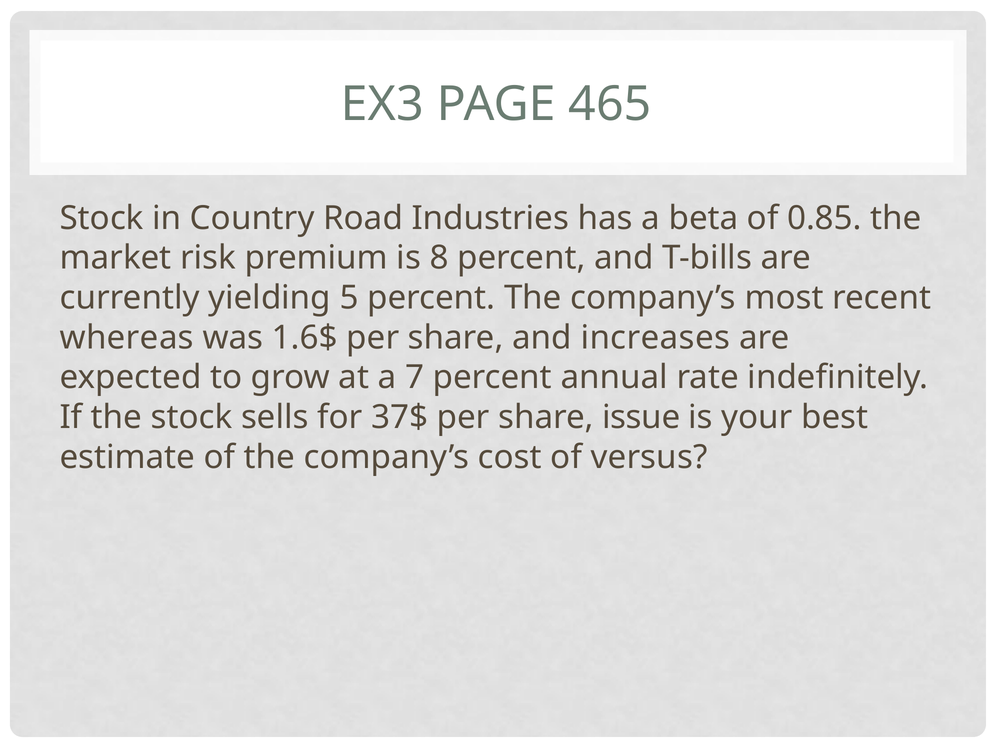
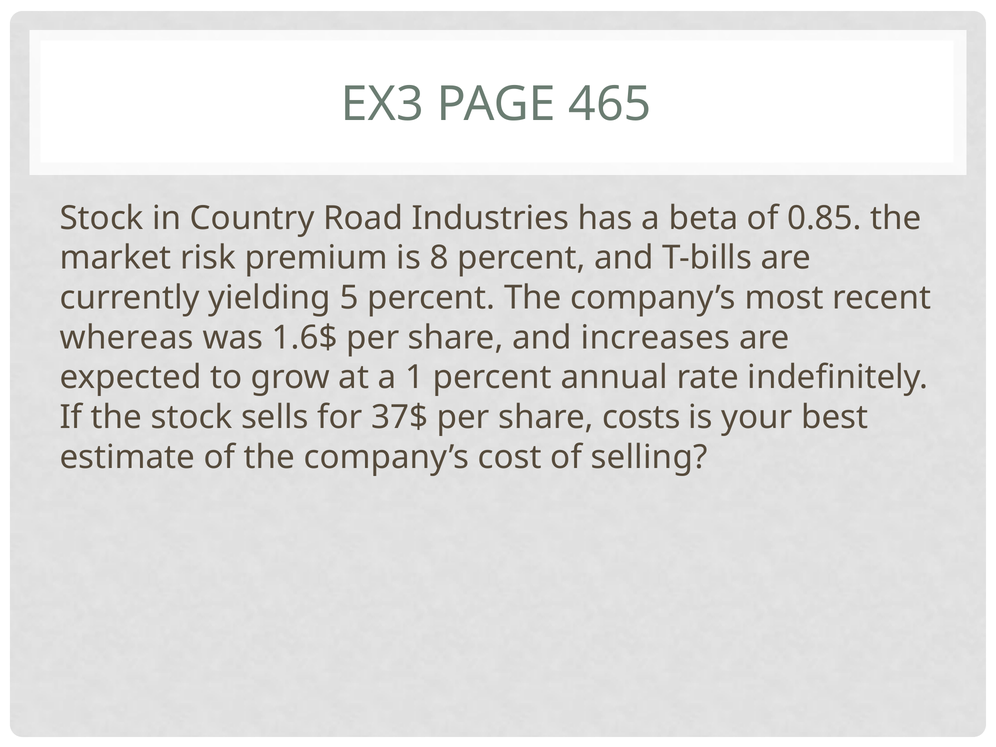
7: 7 -> 1
issue: issue -> costs
versus: versus -> selling
